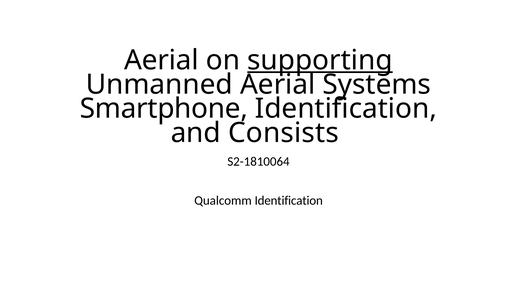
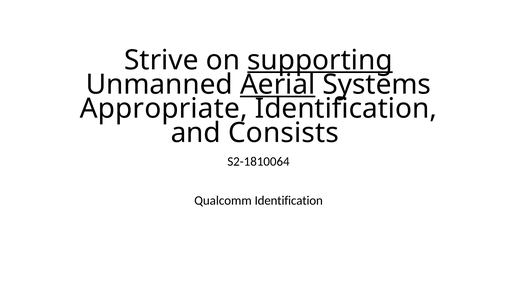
Aerial at (161, 60): Aerial -> Strive
Aerial at (278, 84) underline: none -> present
Smartphone: Smartphone -> Appropriate
